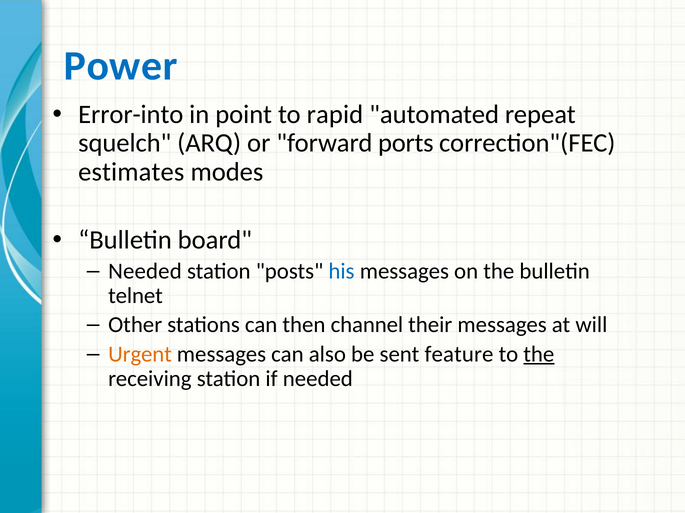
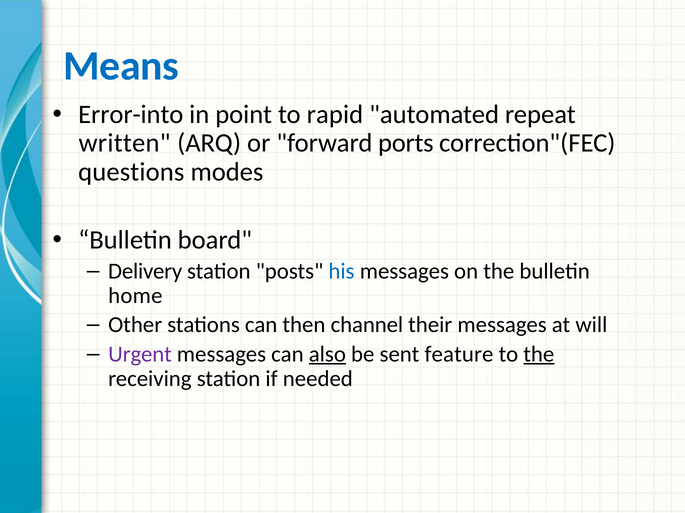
Power: Power -> Means
squelch: squelch -> written
estimates: estimates -> questions
Needed at (145, 271): Needed -> Delivery
telnet: telnet -> home
Urgent colour: orange -> purple
also underline: none -> present
